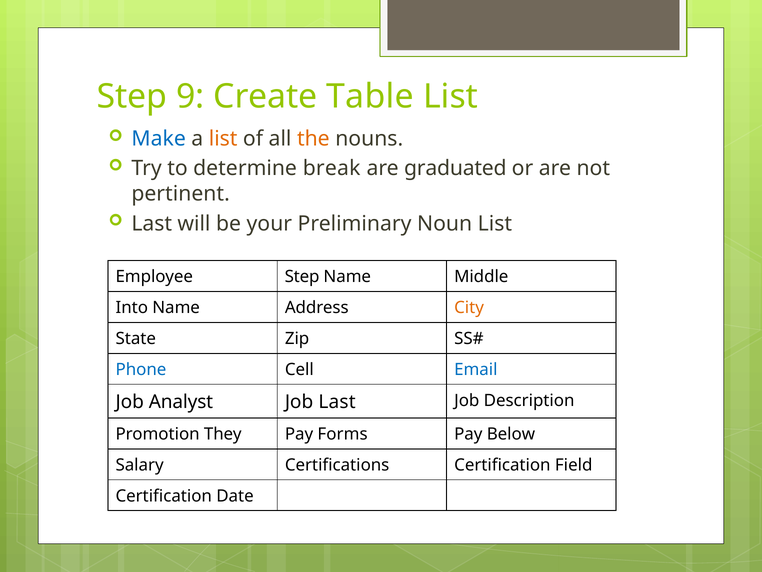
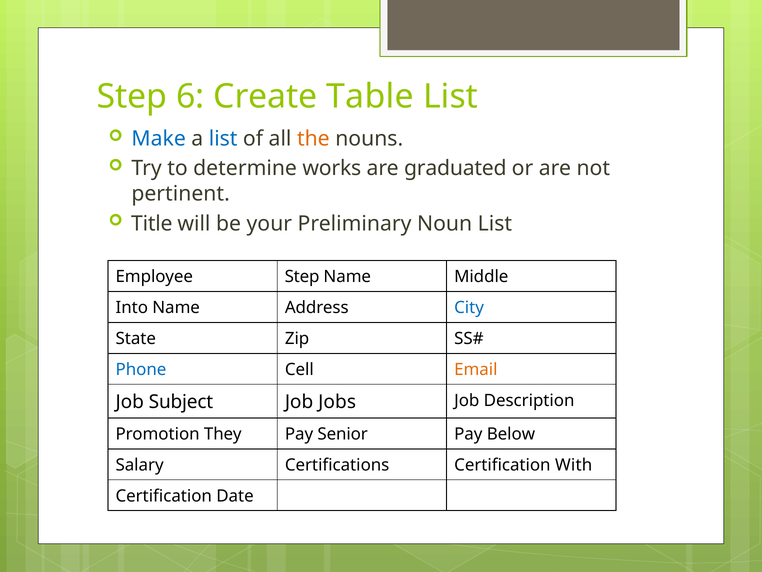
9: 9 -> 6
list at (223, 139) colour: orange -> blue
break: break -> works
Last at (152, 223): Last -> Title
City colour: orange -> blue
Email colour: blue -> orange
Analyst: Analyst -> Subject
Job Last: Last -> Jobs
Forms: Forms -> Senior
Field: Field -> With
